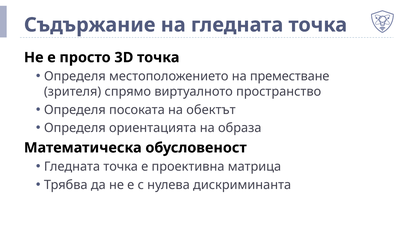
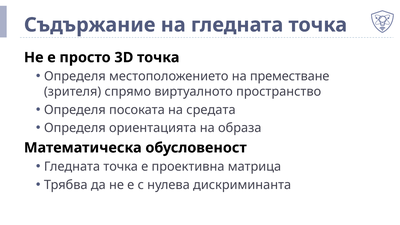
обектът: обектът -> средата
